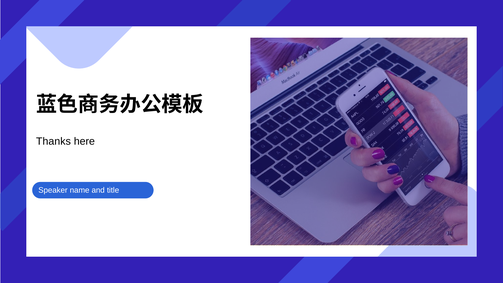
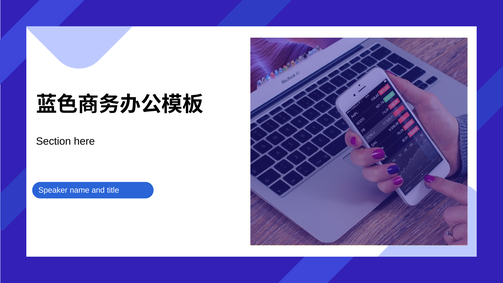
Thanks: Thanks -> Section
